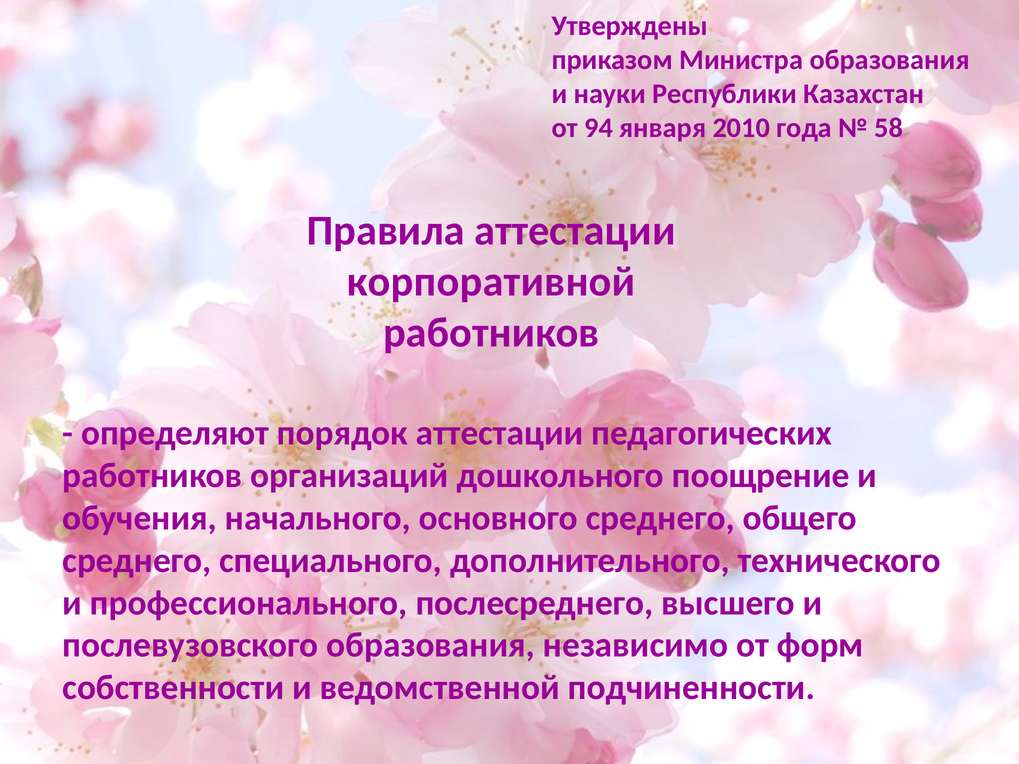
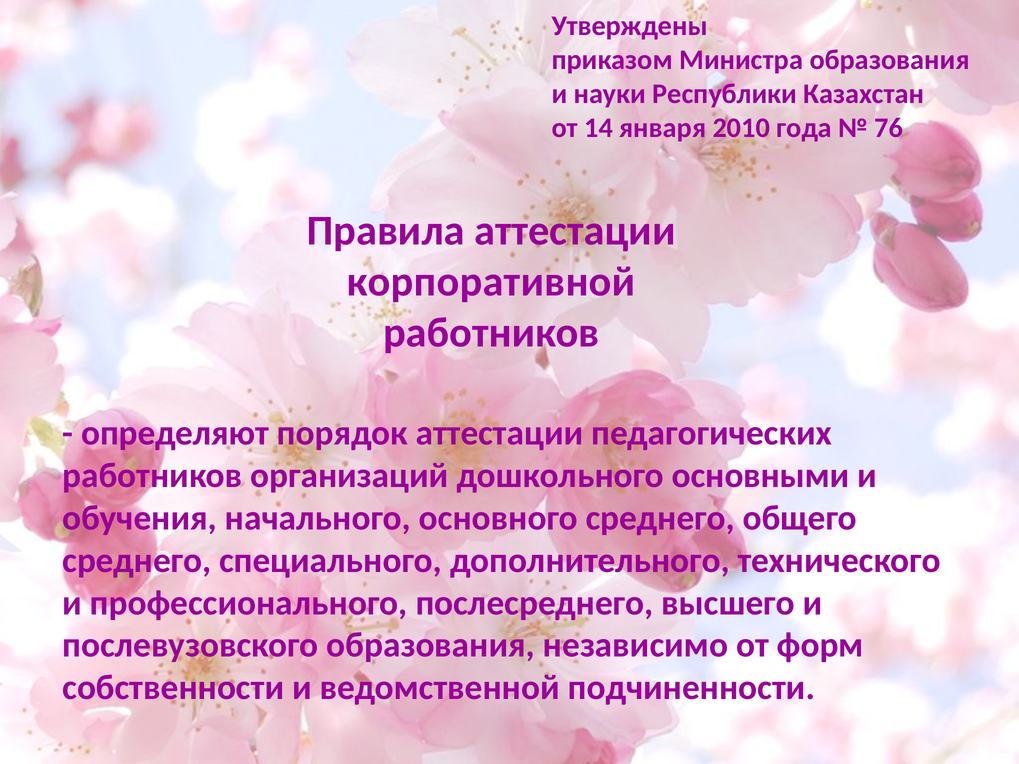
94: 94 -> 14
58: 58 -> 76
поощрение: поощрение -> основными
